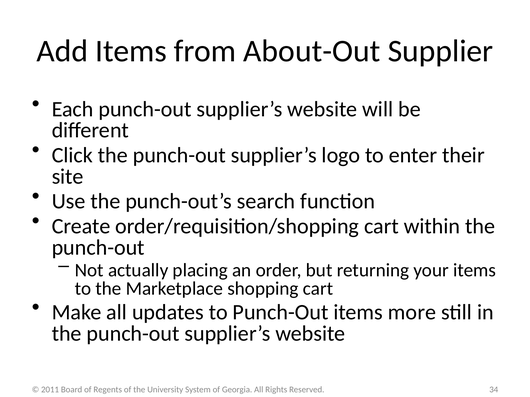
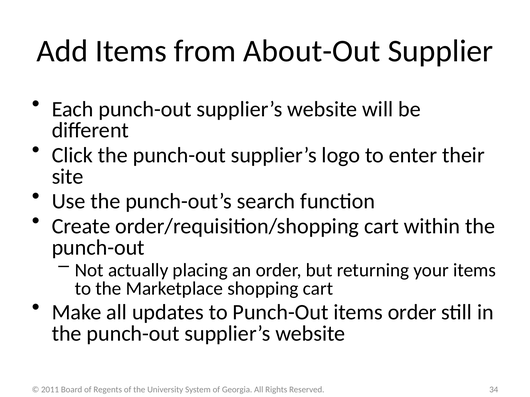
items more: more -> order
